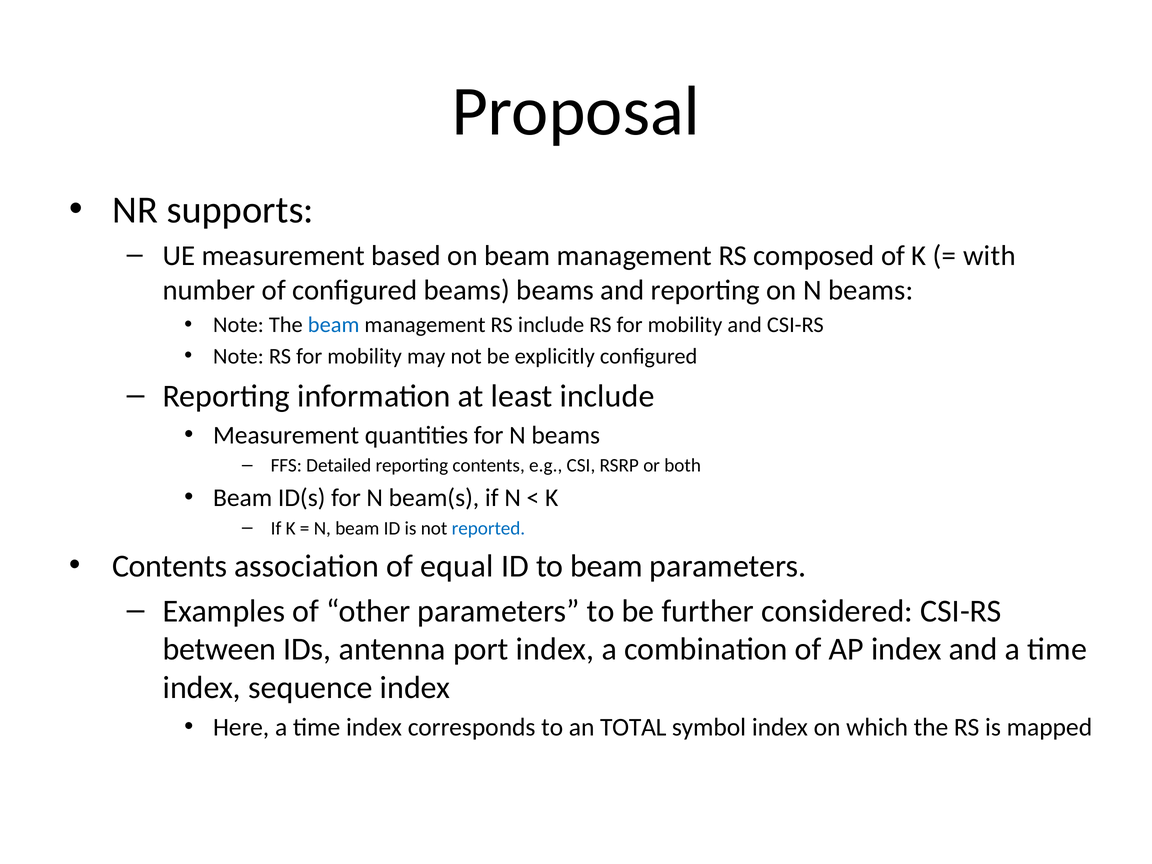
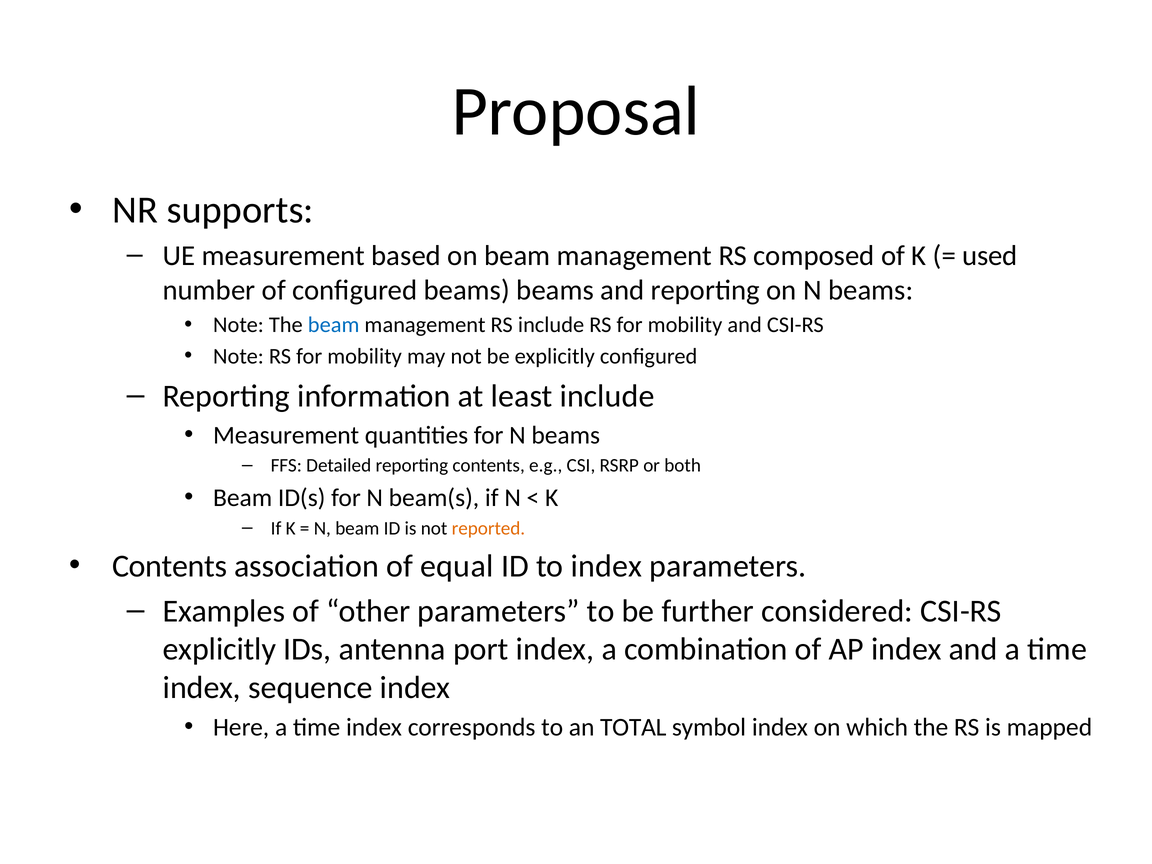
with: with -> used
reported colour: blue -> orange
to beam: beam -> index
between at (219, 649): between -> explicitly
